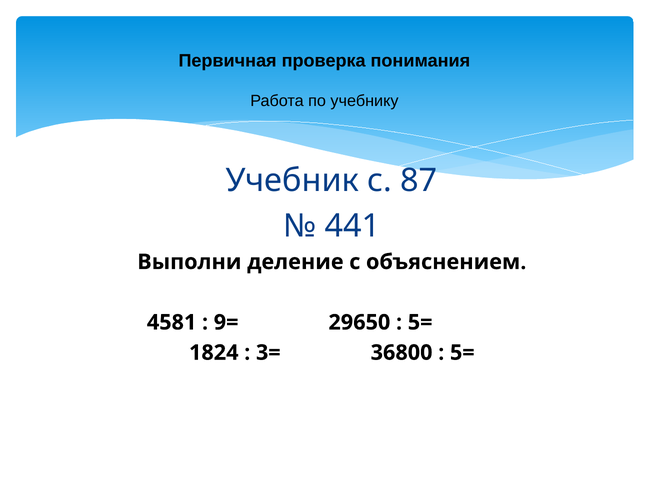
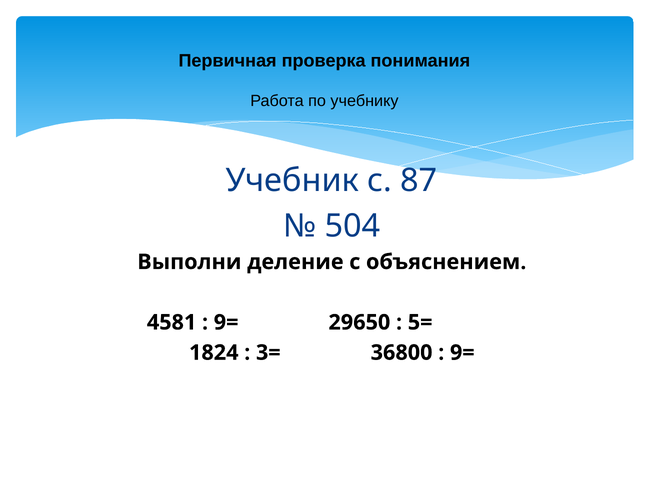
441: 441 -> 504
5= at (462, 353): 5= -> 9=
